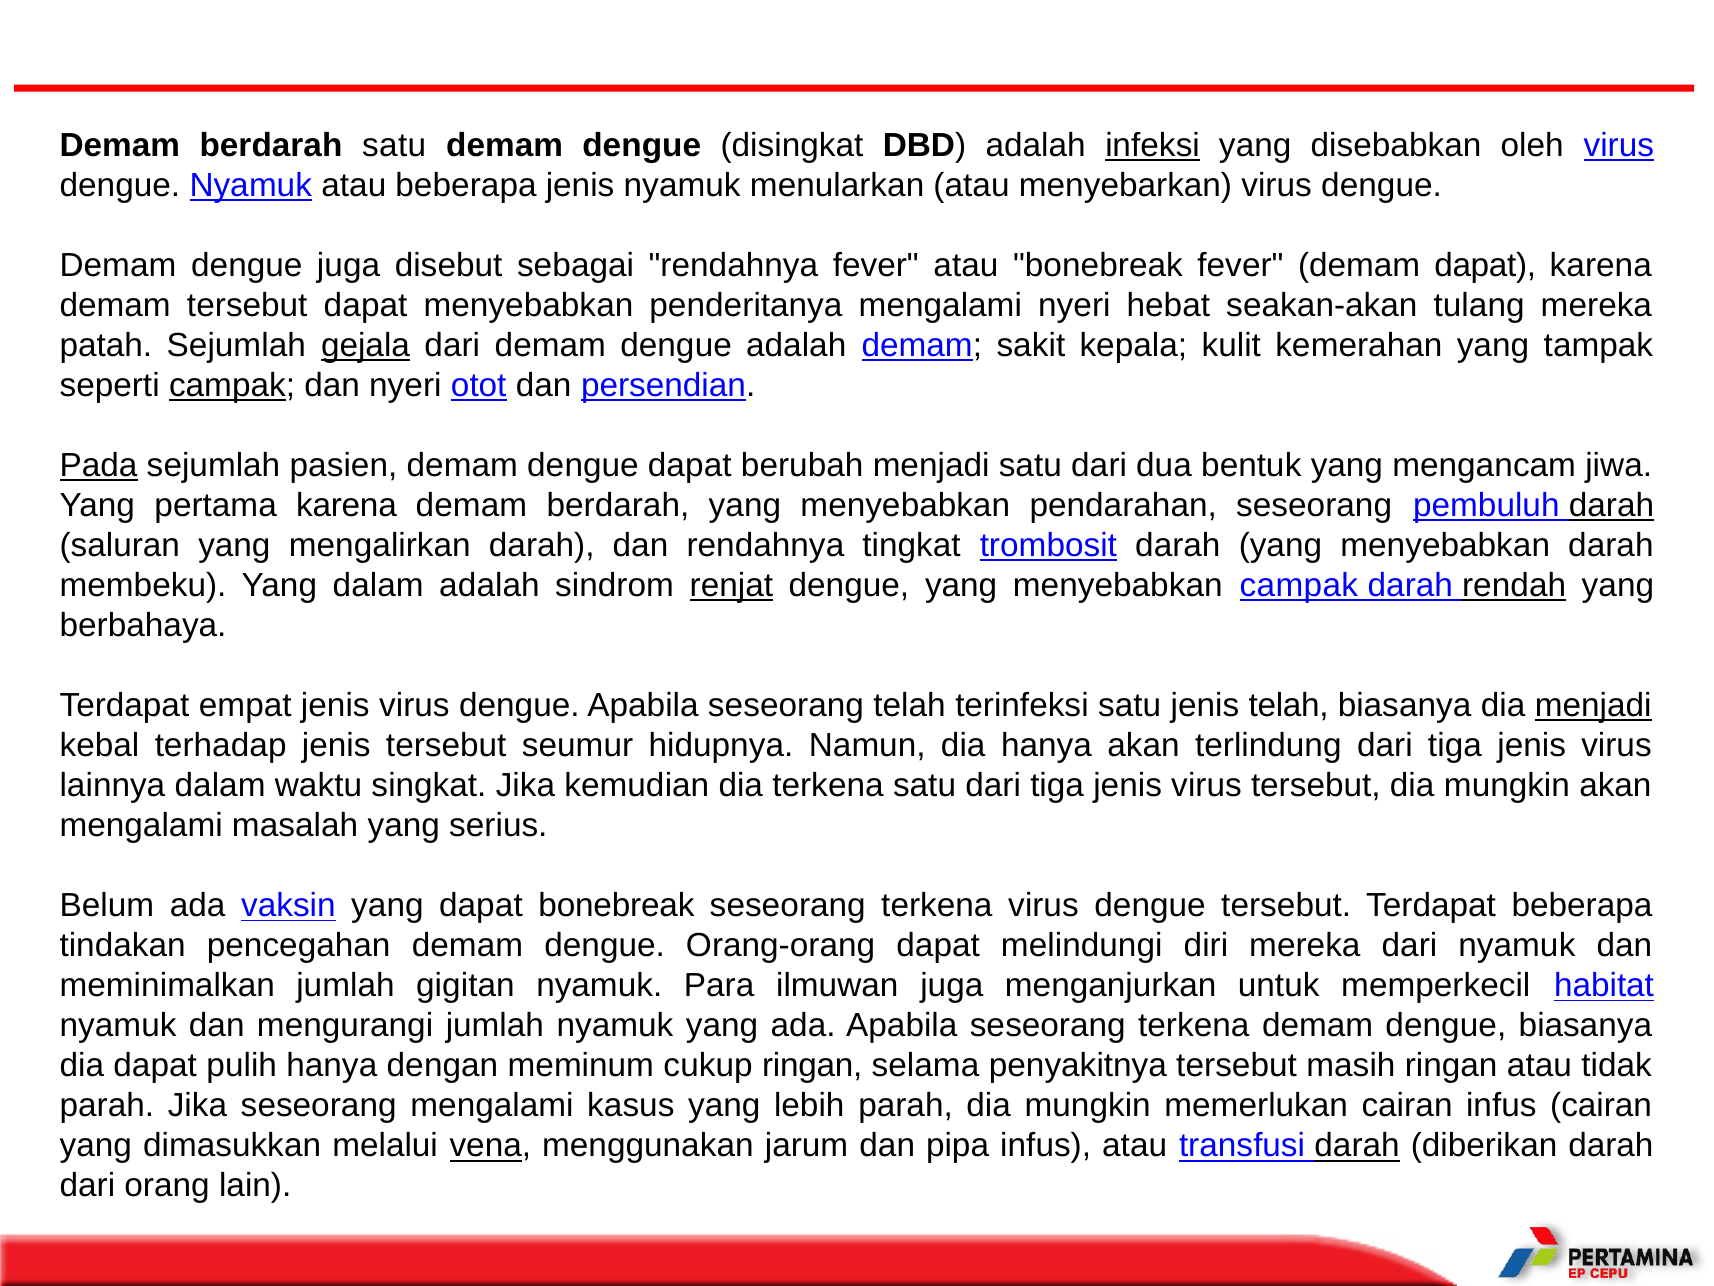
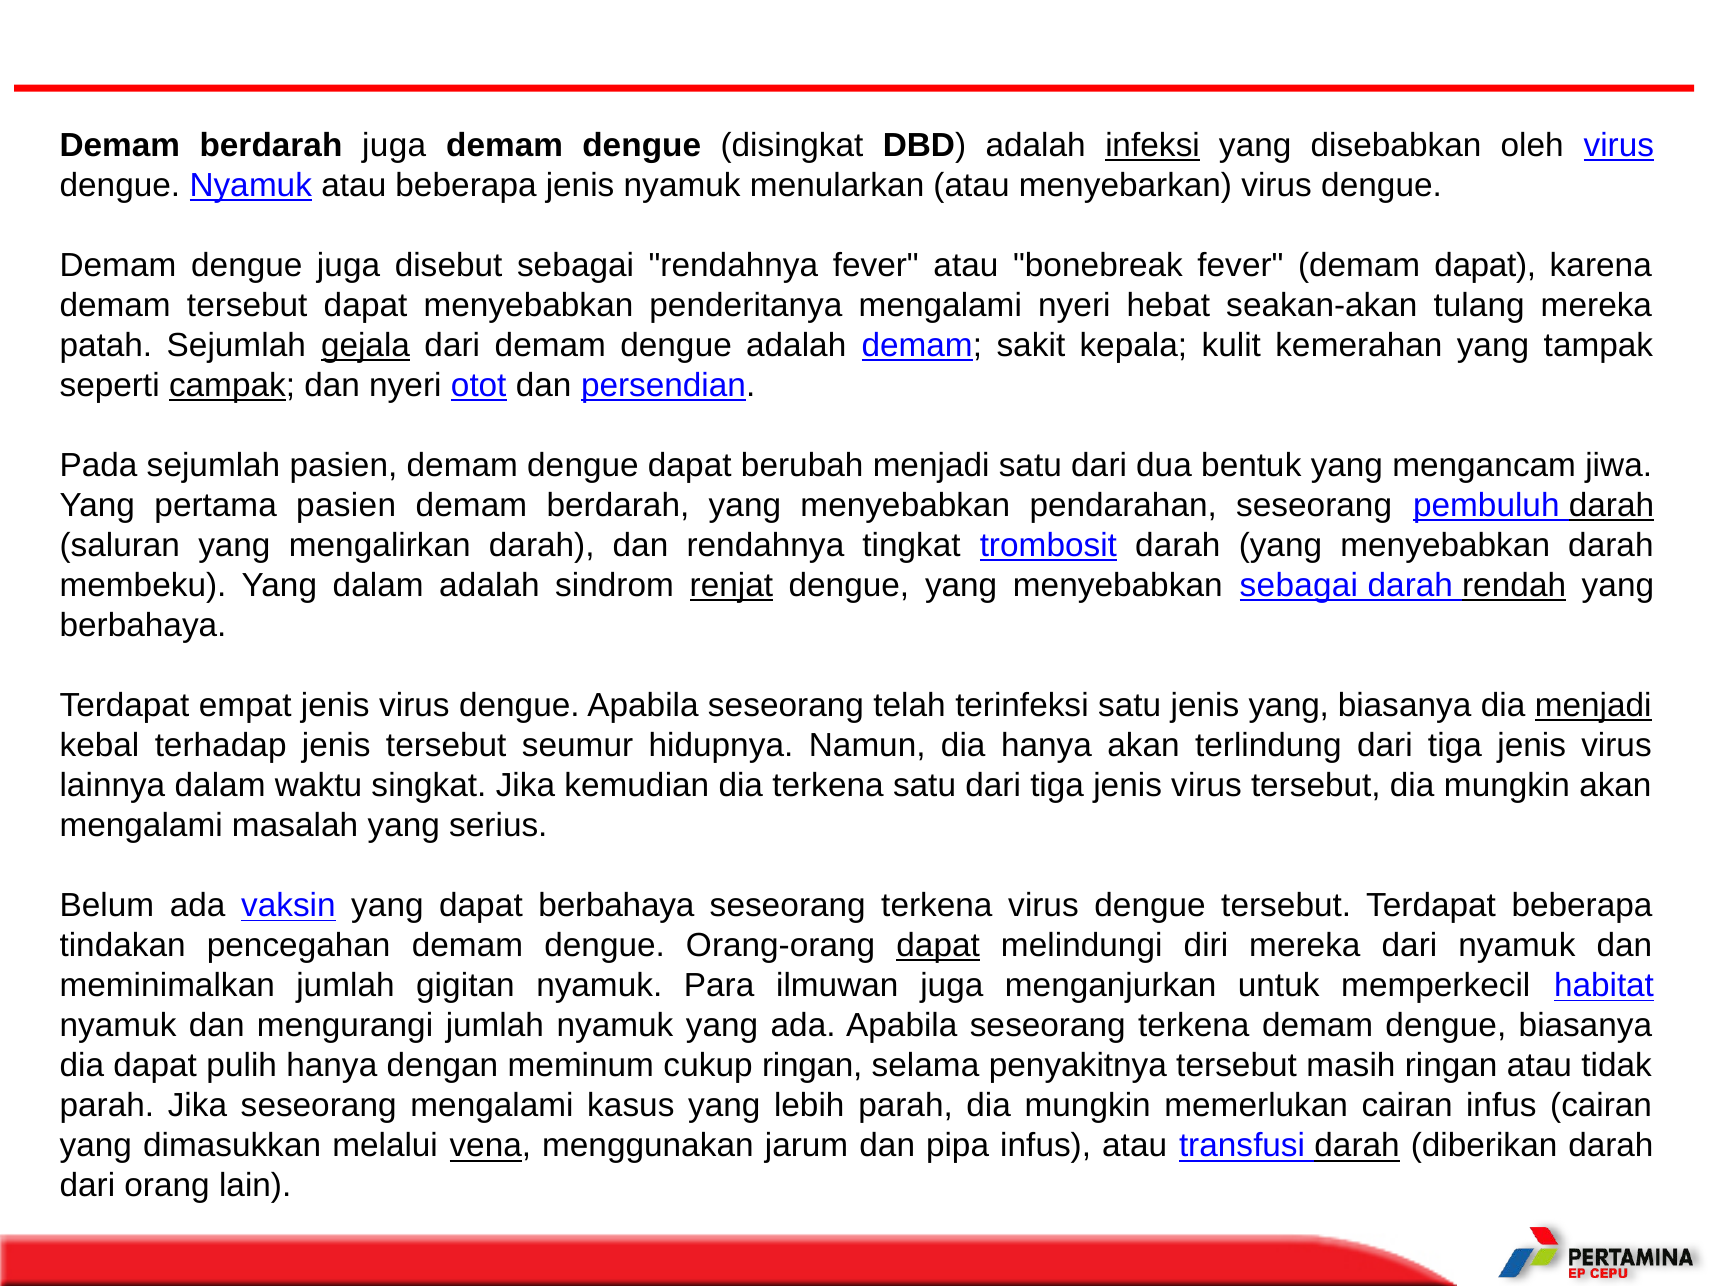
berdarah satu: satu -> juga
Pada underline: present -> none
pertama karena: karena -> pasien
menyebabkan campak: campak -> sebagai
jenis telah: telah -> yang
dapat bonebreak: bonebreak -> berbahaya
dapat at (938, 945) underline: none -> present
